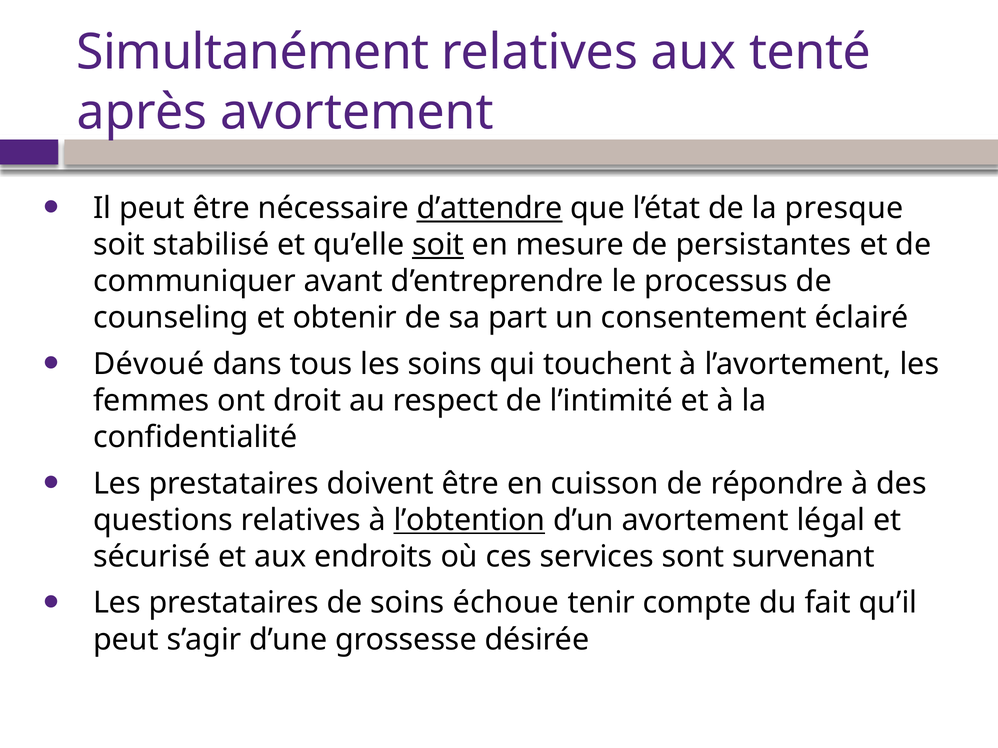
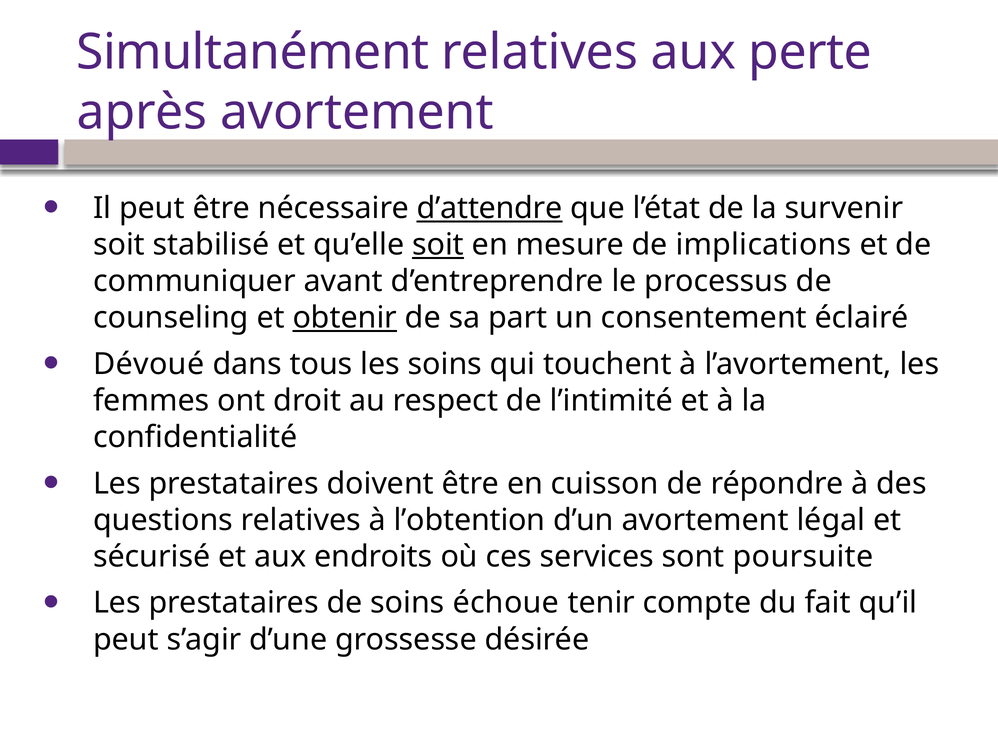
tenté: tenté -> perte
presque: presque -> survenir
persistantes: persistantes -> implications
obtenir underline: none -> present
l’obtention underline: present -> none
survenant: survenant -> poursuite
